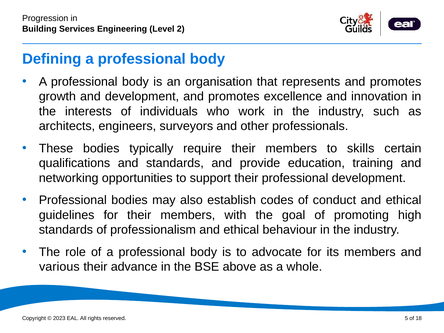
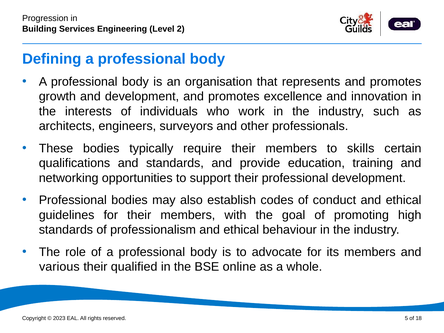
advance: advance -> qualified
above: above -> online
